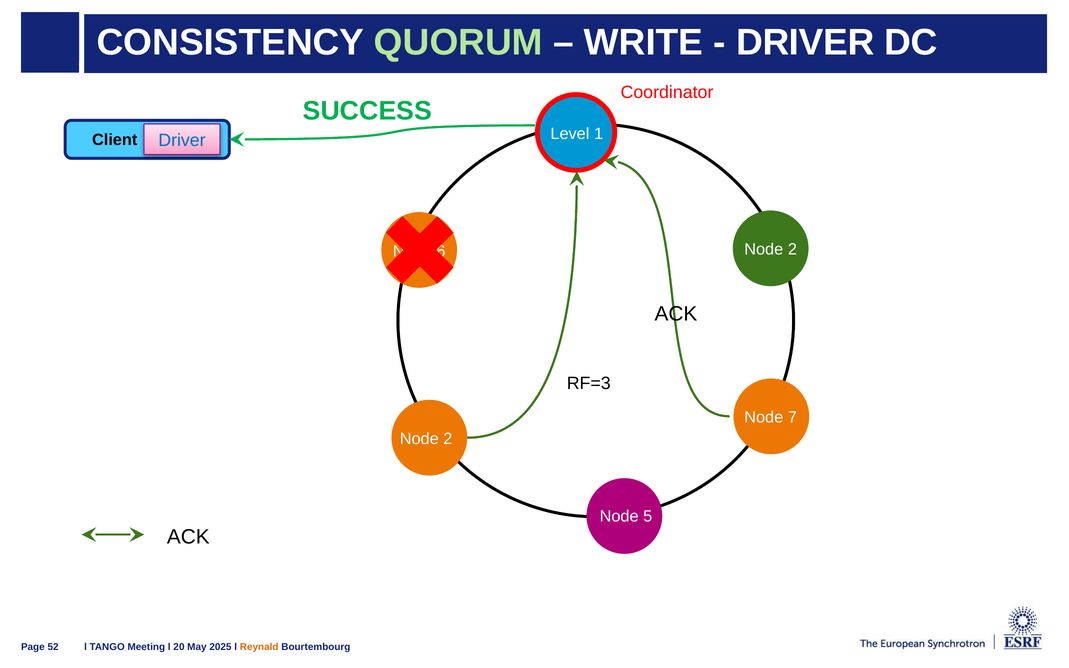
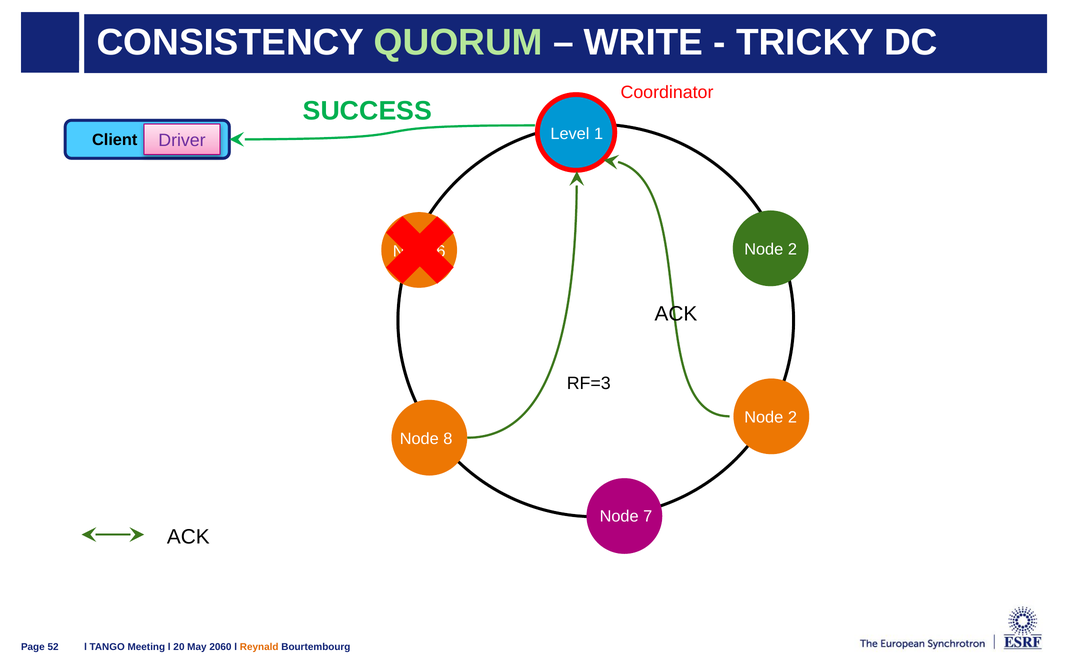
DRIVER at (805, 43): DRIVER -> TRICKY
Driver at (182, 140) colour: blue -> purple
7 at (792, 417): 7 -> 2
2 at (448, 439): 2 -> 8
5: 5 -> 7
2025: 2025 -> 2060
